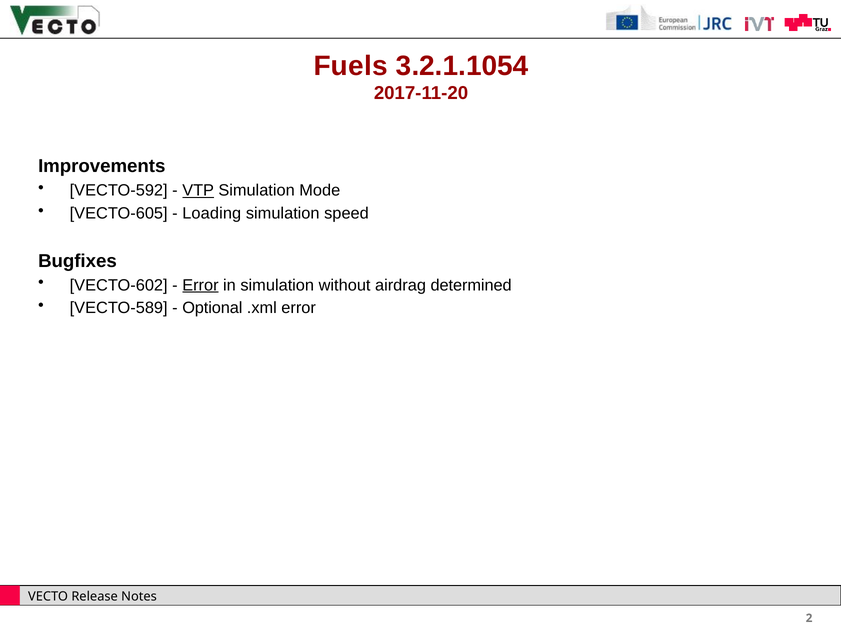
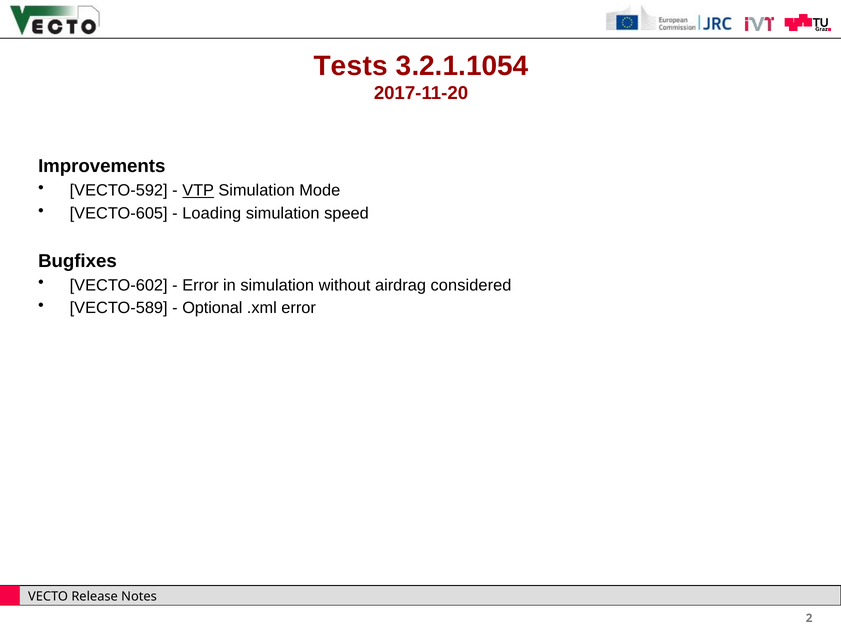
Fuels: Fuels -> Tests
Error at (200, 286) underline: present -> none
determined: determined -> considered
